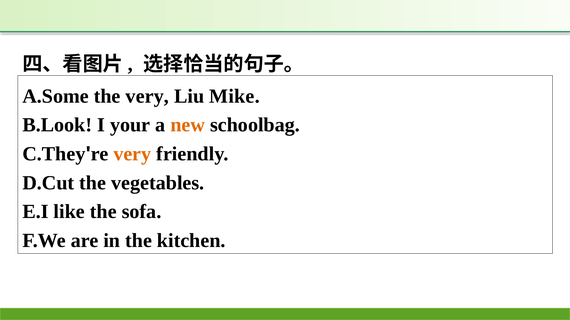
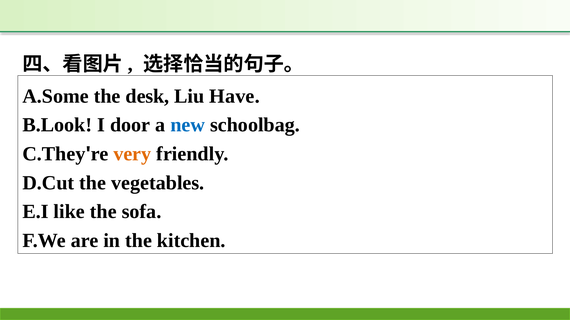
the very: very -> desk
Mike: Mike -> Have
your: your -> door
new colour: orange -> blue
